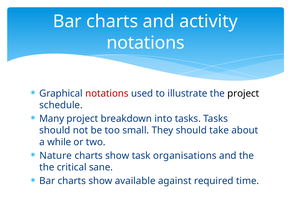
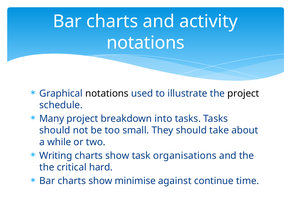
notations at (107, 93) colour: red -> black
Nature: Nature -> Writing
sane: sane -> hard
available: available -> minimise
required: required -> continue
